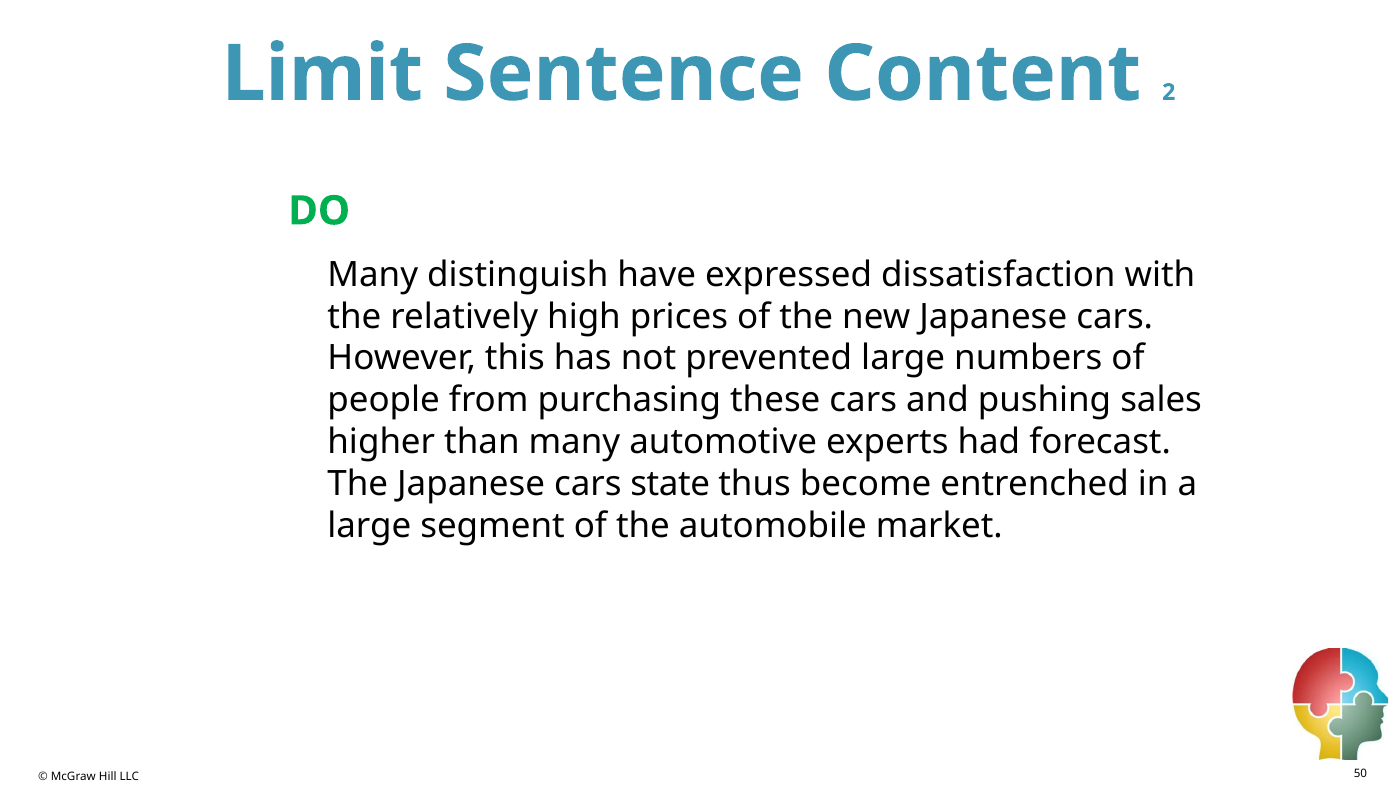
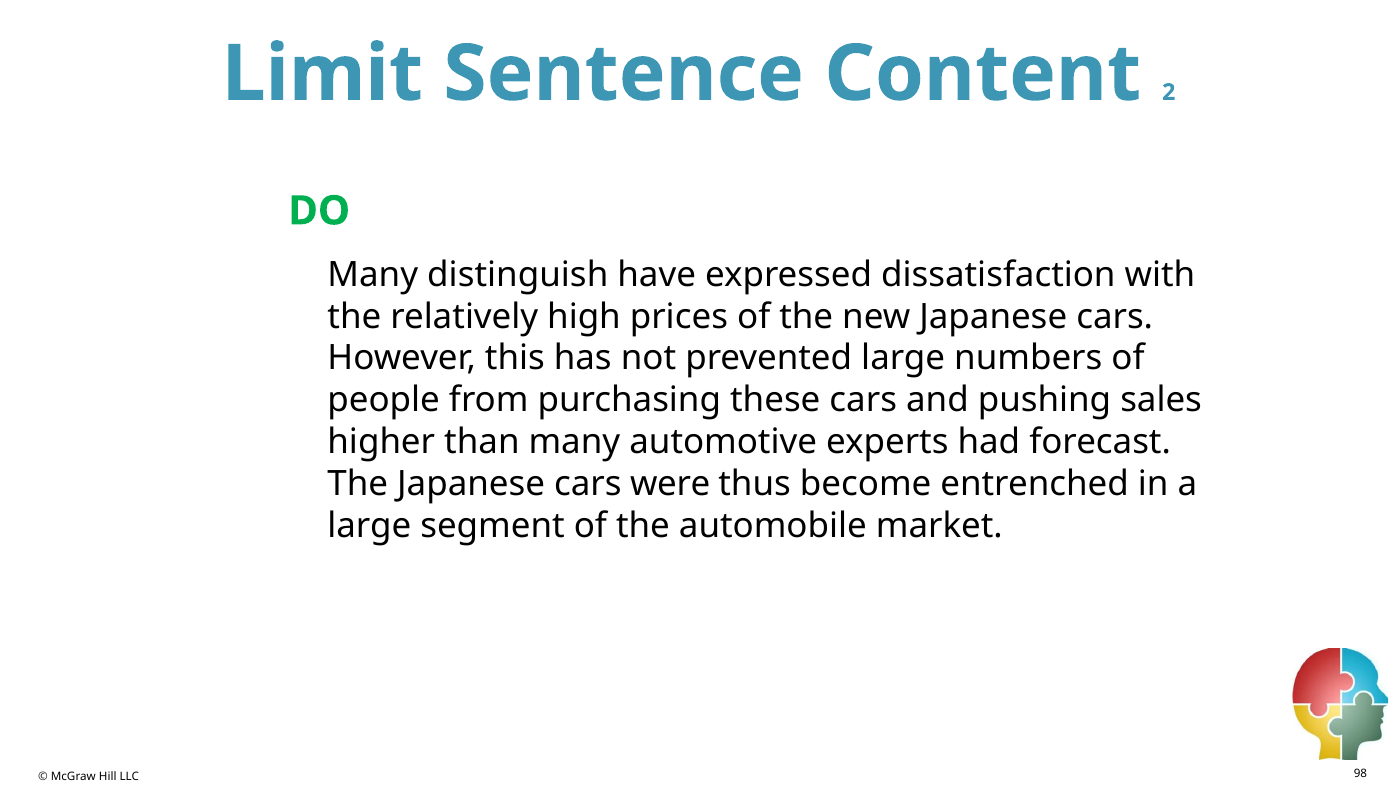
state: state -> were
50: 50 -> 98
